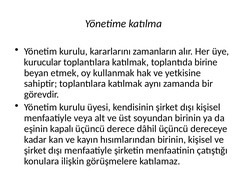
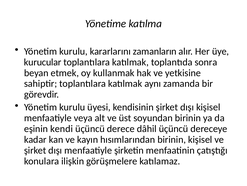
birine: birine -> sonra
kapalı: kapalı -> kendi
